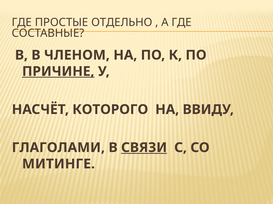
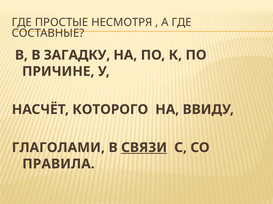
ОТДЕЛЬНО: ОТДЕЛЬНО -> НЕСМОТРЯ
ЧЛЕНОМ: ЧЛЕНОМ -> ЗАГАДКУ
ПРИЧИНЕ underline: present -> none
МИТИНГЕ: МИТИНГЕ -> ПРАВИЛА
